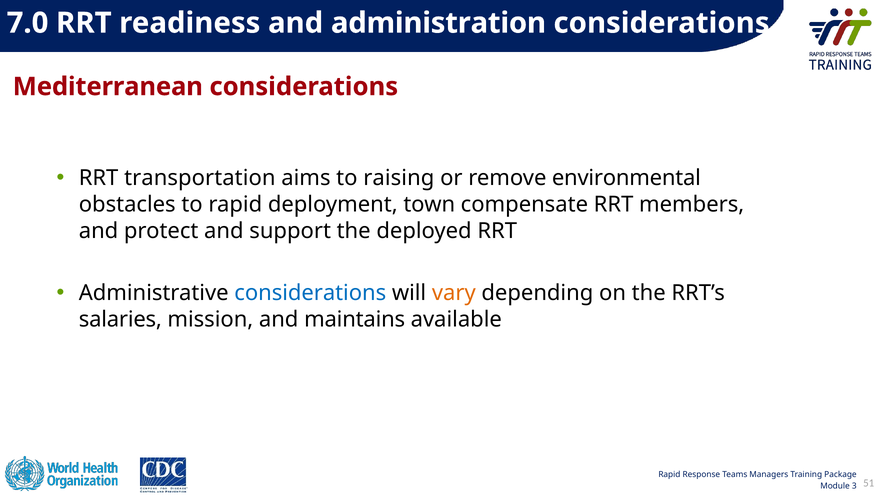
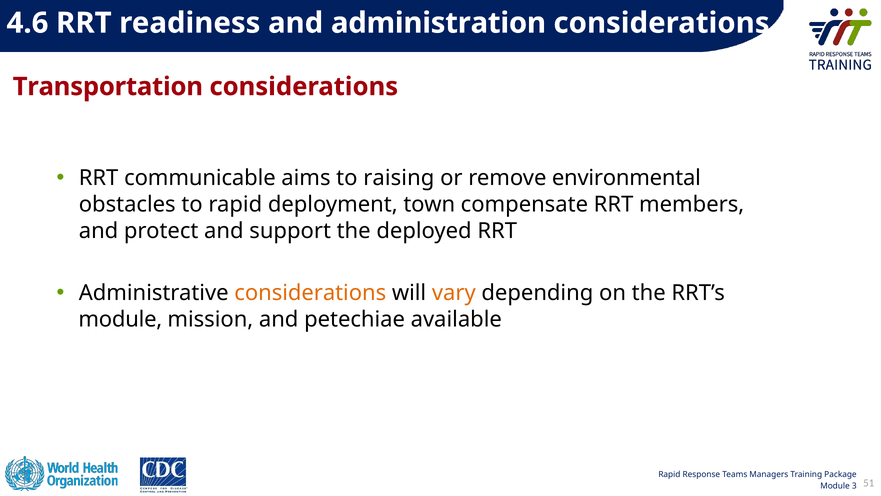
7.0: 7.0 -> 4.6
Mediterranean: Mediterranean -> Transportation
transportation: transportation -> communicable
considerations at (310, 293) colour: blue -> orange
salaries at (120, 319): salaries -> module
maintains: maintains -> petechiae
